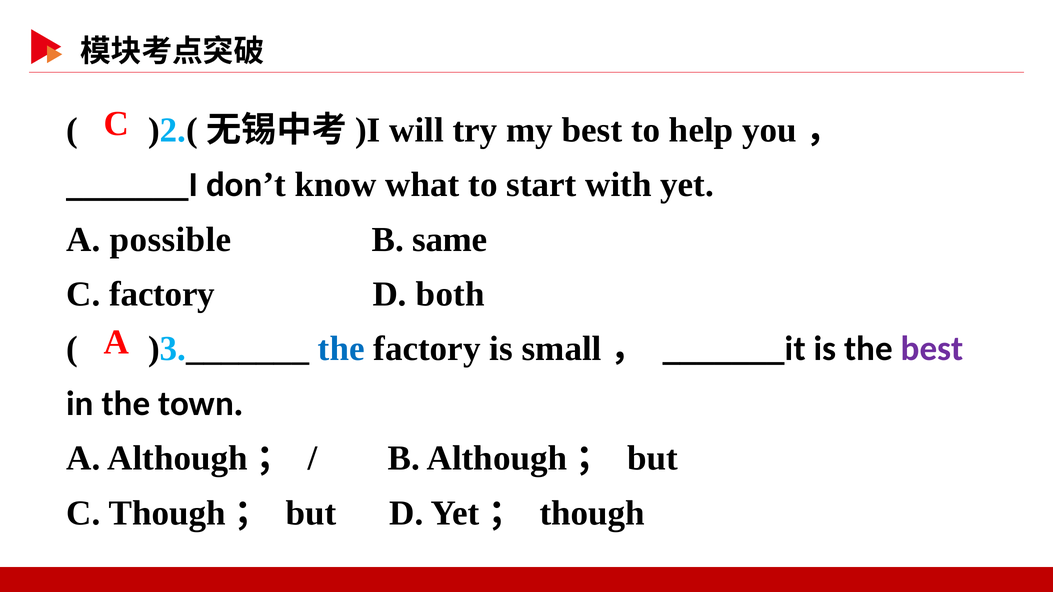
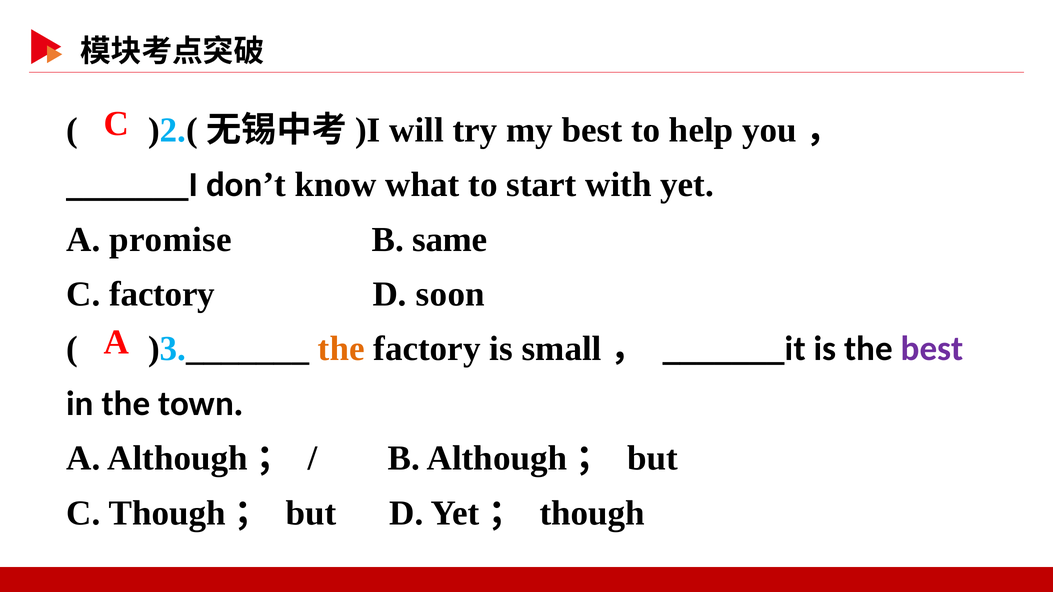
possible: possible -> promise
both: both -> soon
the at (341, 349) colour: blue -> orange
